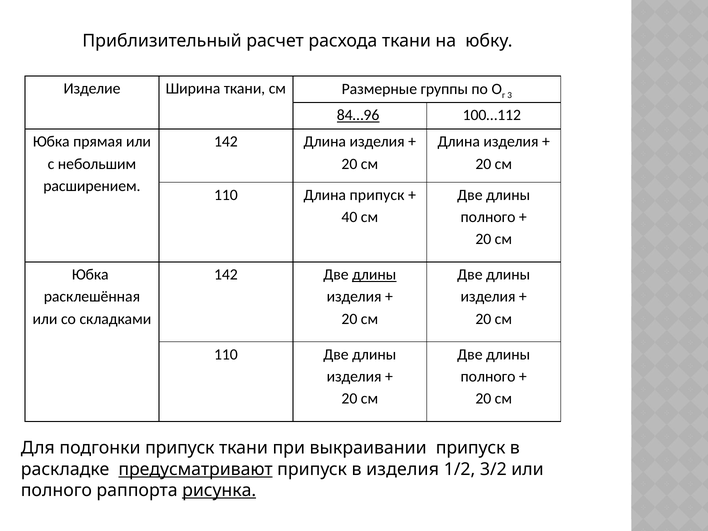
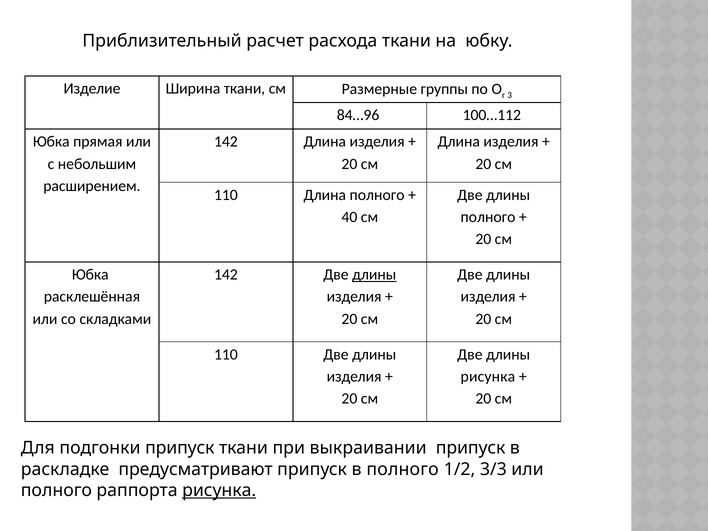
84…96 underline: present -> none
Длина припуск: припуск -> полного
полного at (488, 376): полного -> рисунка
предусматривают underline: present -> none
в изделия: изделия -> полного
3/2: 3/2 -> 3/3
